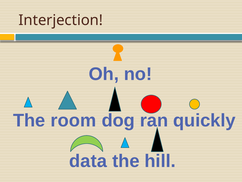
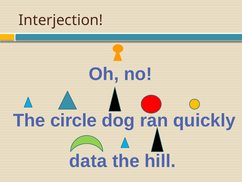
room: room -> circle
